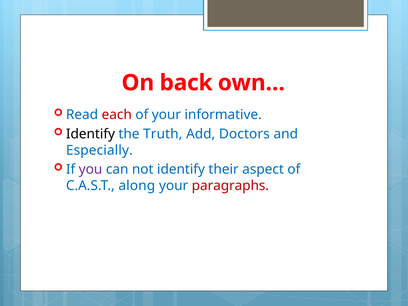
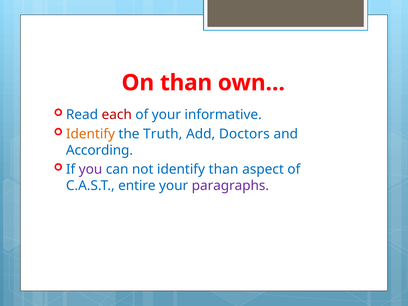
On back: back -> than
Identify at (90, 134) colour: black -> orange
Especially: Especially -> According
identify their: their -> than
along: along -> entire
paragraphs colour: red -> purple
